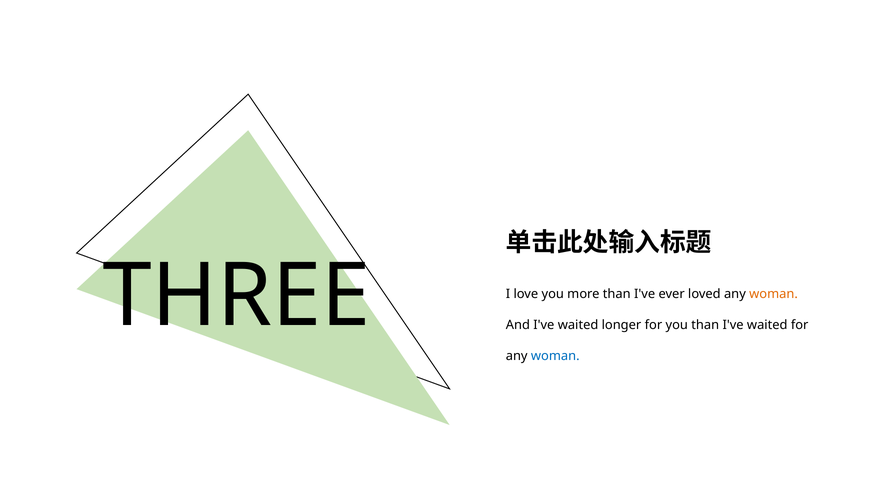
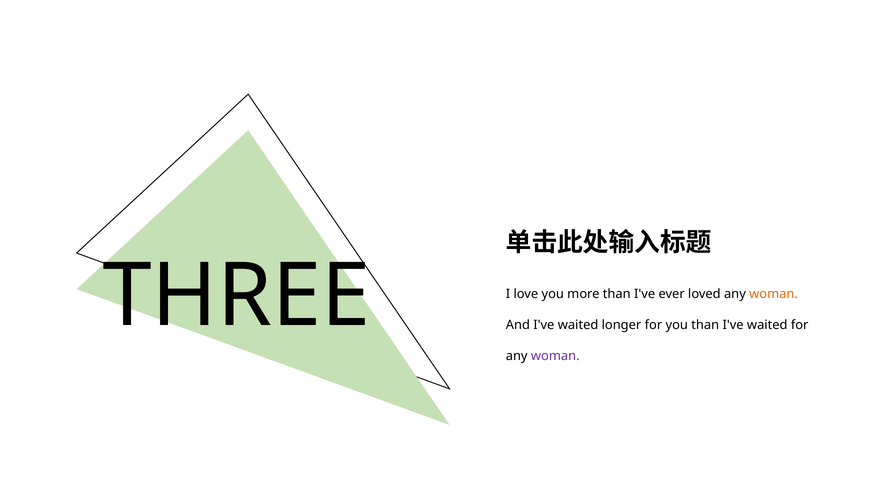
woman at (555, 356) colour: blue -> purple
